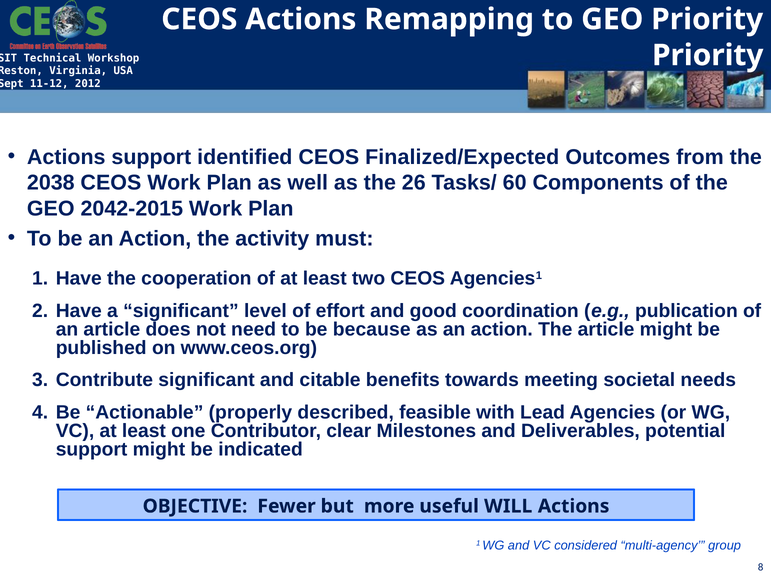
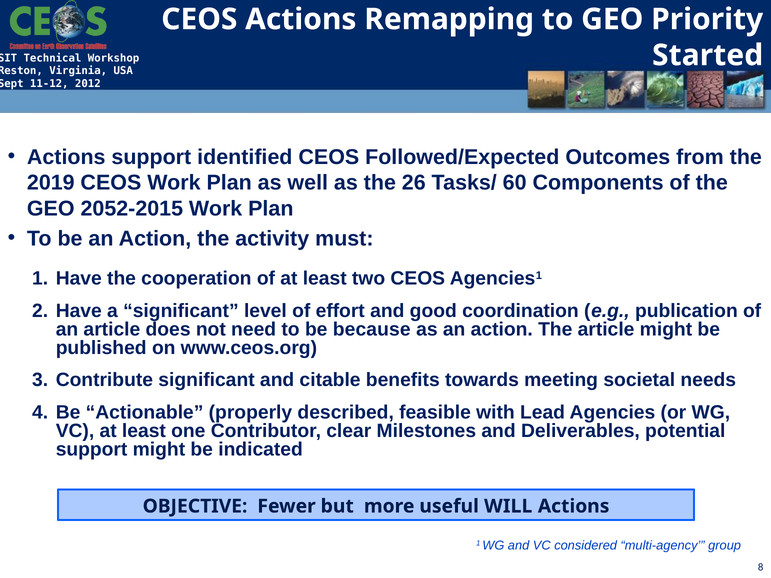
Priority at (708, 55): Priority -> Started
Finalized/Expected: Finalized/Expected -> Followed/Expected
2038: 2038 -> 2019
2042-2015: 2042-2015 -> 2052-2015
